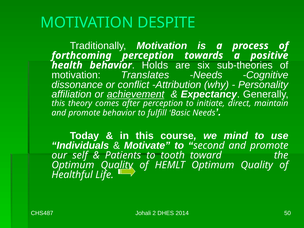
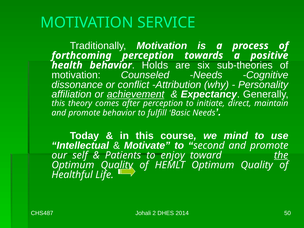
DESPITE: DESPITE -> SERVICE
Translates: Translates -> Counseled
Individuals: Individuals -> Intellectual
tooth: tooth -> enjoy
the underline: none -> present
